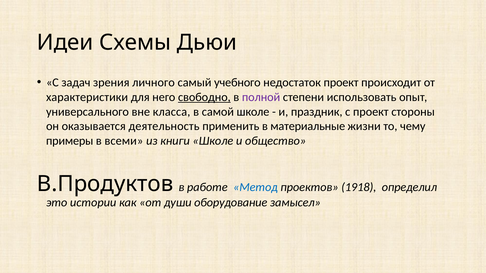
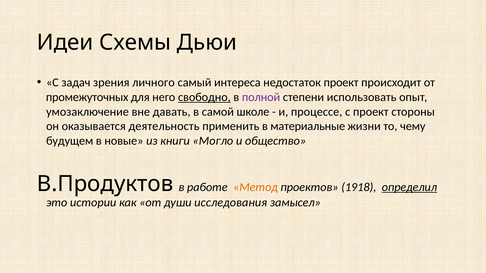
учебного: учебного -> интереса
характеристики: характеристики -> промежуточных
универсального: универсального -> умозаключение
класса: класса -> давать
праздник: праздник -> процессе
примеры: примеры -> будущем
всеми: всеми -> новые
книги Школе: Школе -> Могло
Метод colour: blue -> orange
определил underline: none -> present
оборудование: оборудование -> исследования
